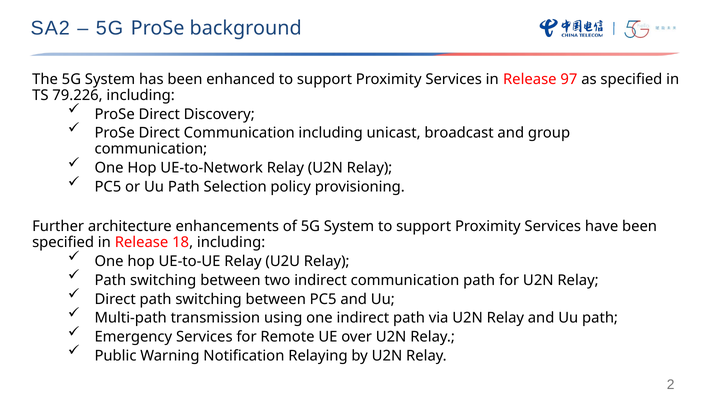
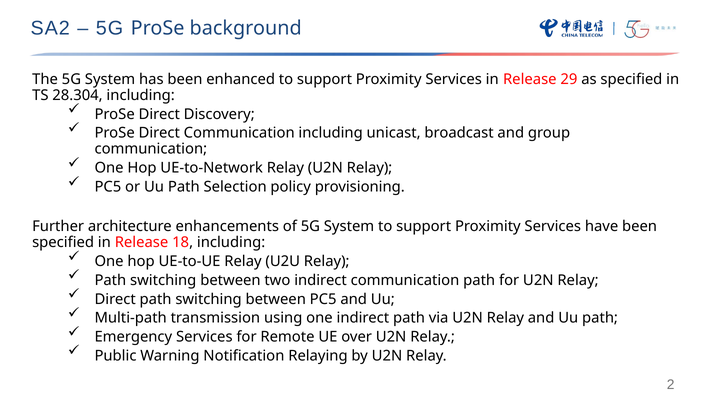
97: 97 -> 29
79.226: 79.226 -> 28.304
